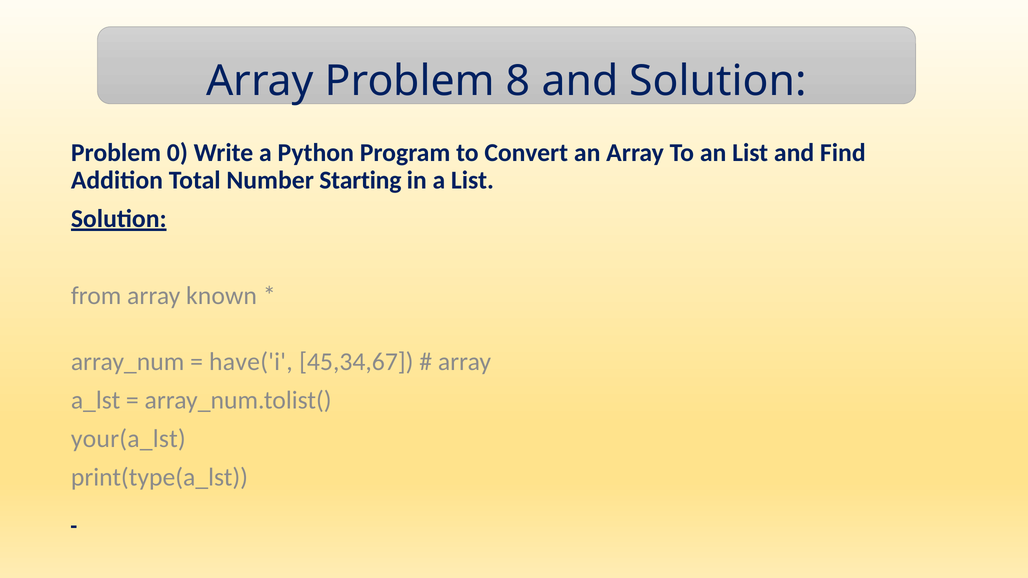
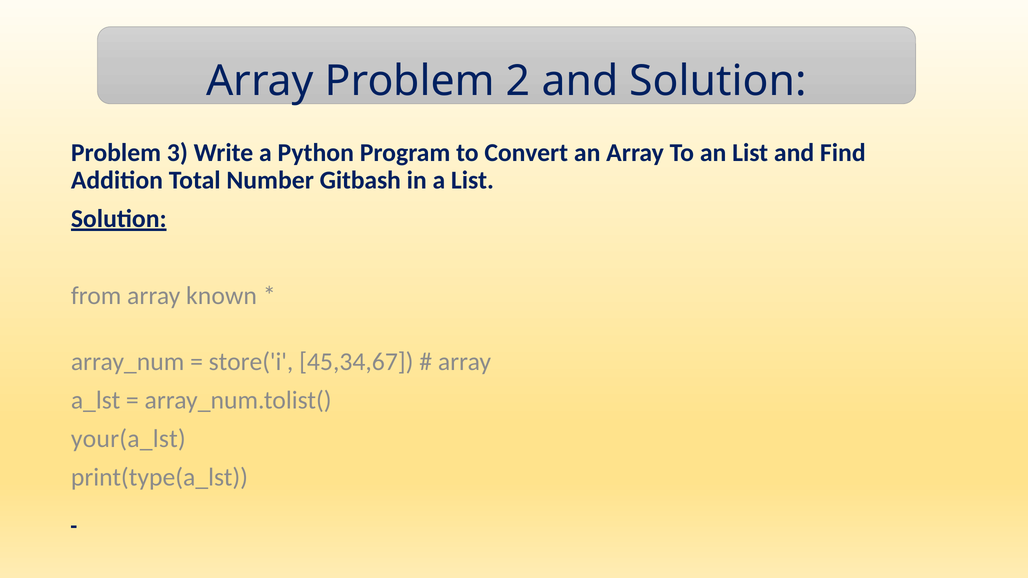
8: 8 -> 2
0: 0 -> 3
Starting: Starting -> Gitbash
have('i: have('i -> store('i
